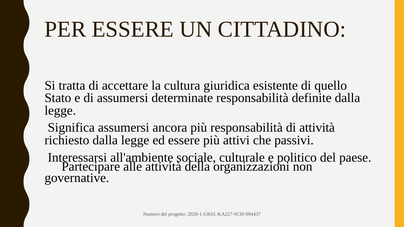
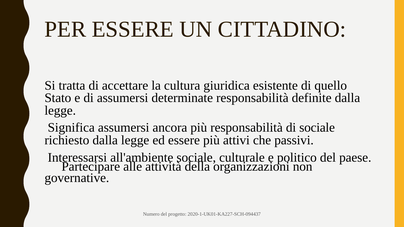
di attività: attività -> sociale
